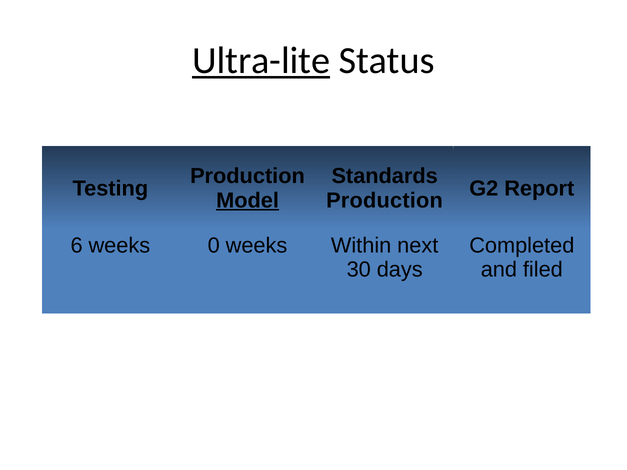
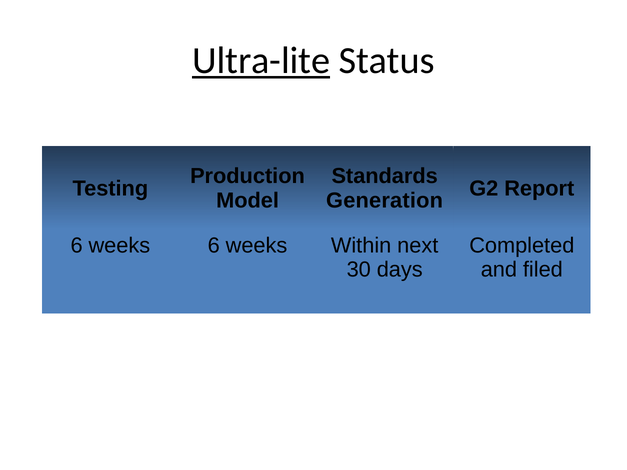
Model underline: present -> none
Production at (385, 201): Production -> Generation
weeks 0: 0 -> 6
